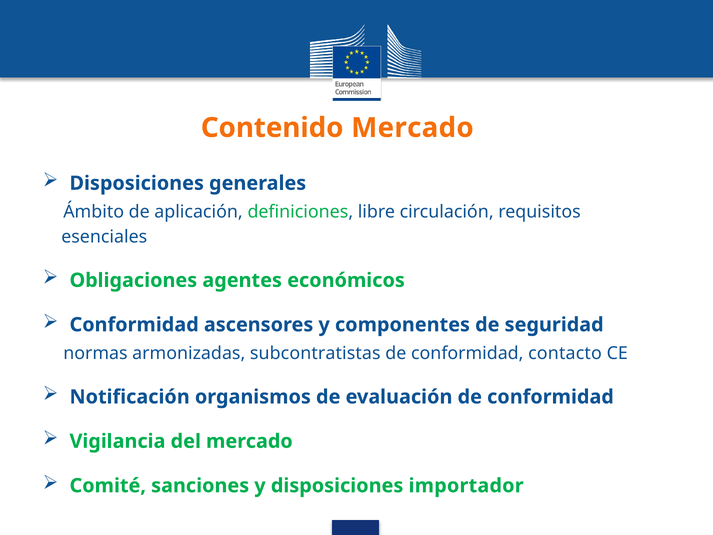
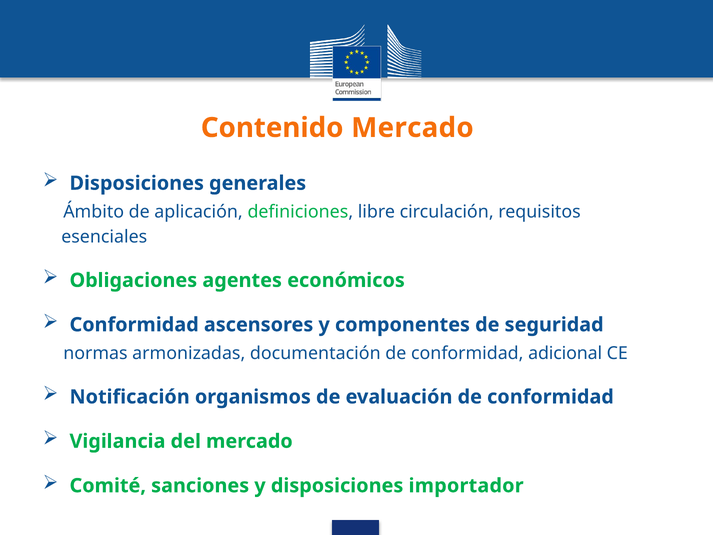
subcontratistas: subcontratistas -> documentación
contacto: contacto -> adicional
